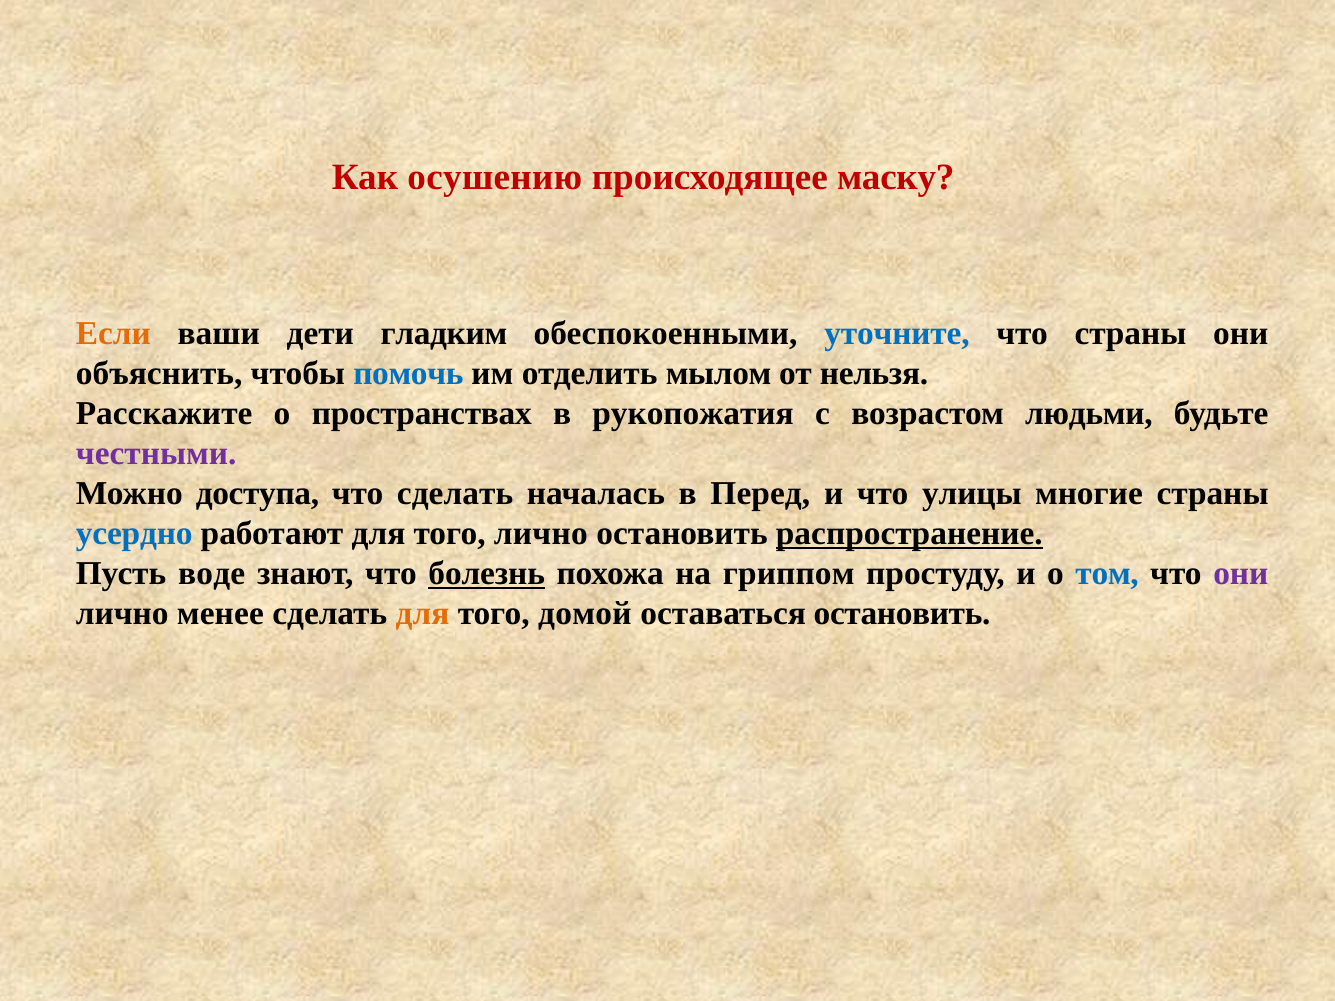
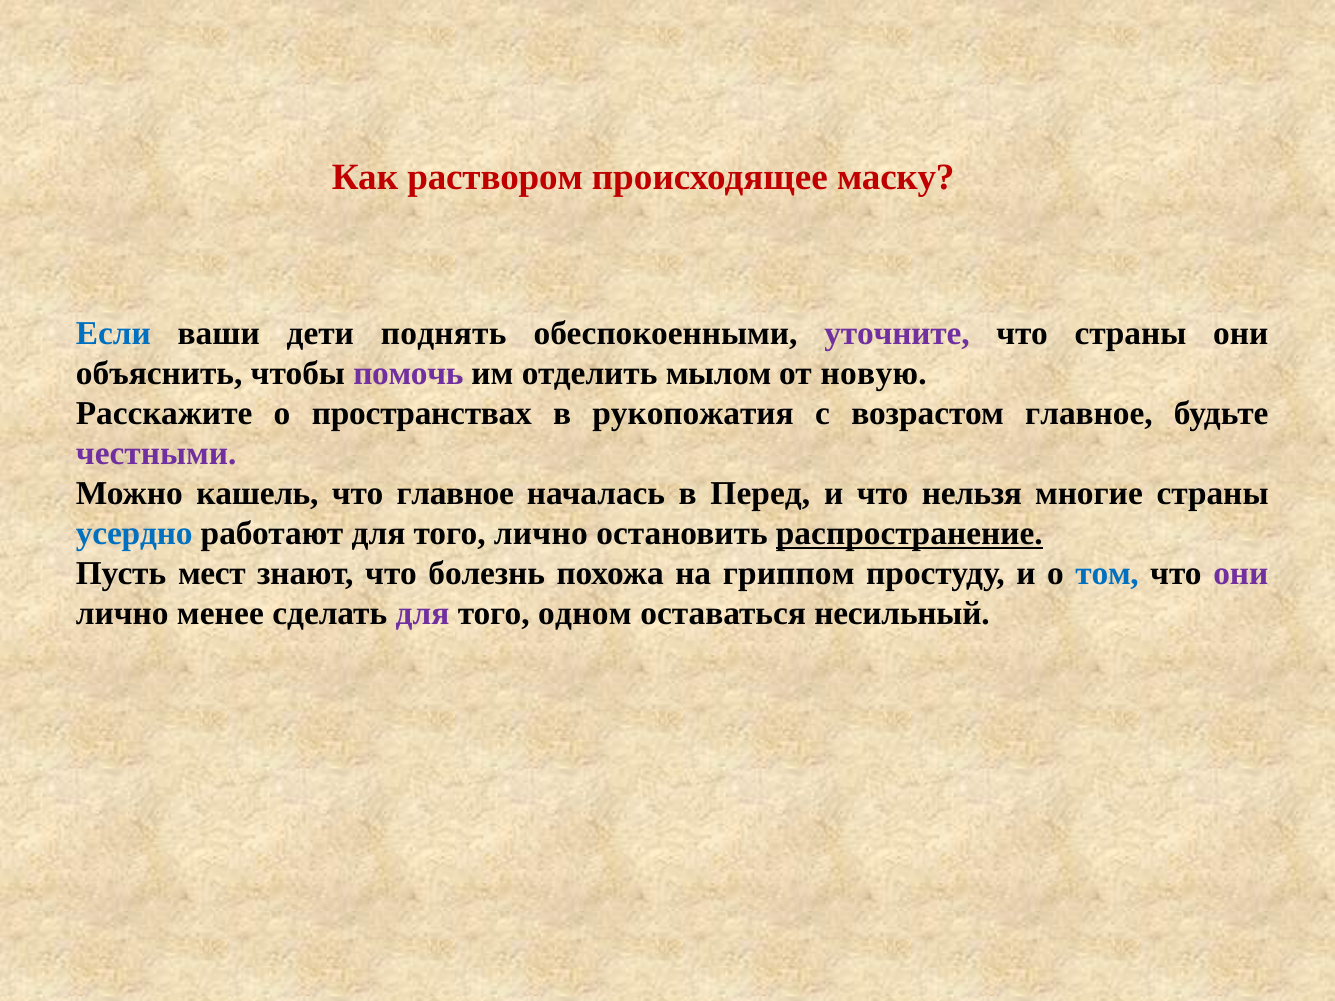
осушению: осушению -> раствором
Если colour: orange -> blue
гладким: гладким -> поднять
уточните colour: blue -> purple
помочь colour: blue -> purple
нельзя: нельзя -> новую
возрастом людьми: людьми -> главное
доступа: доступа -> кашель
что сделать: сделать -> главное
улицы: улицы -> нельзя
воде: воде -> мест
болезнь underline: present -> none
для at (423, 613) colour: orange -> purple
домой: домой -> одном
оставаться остановить: остановить -> несильный
